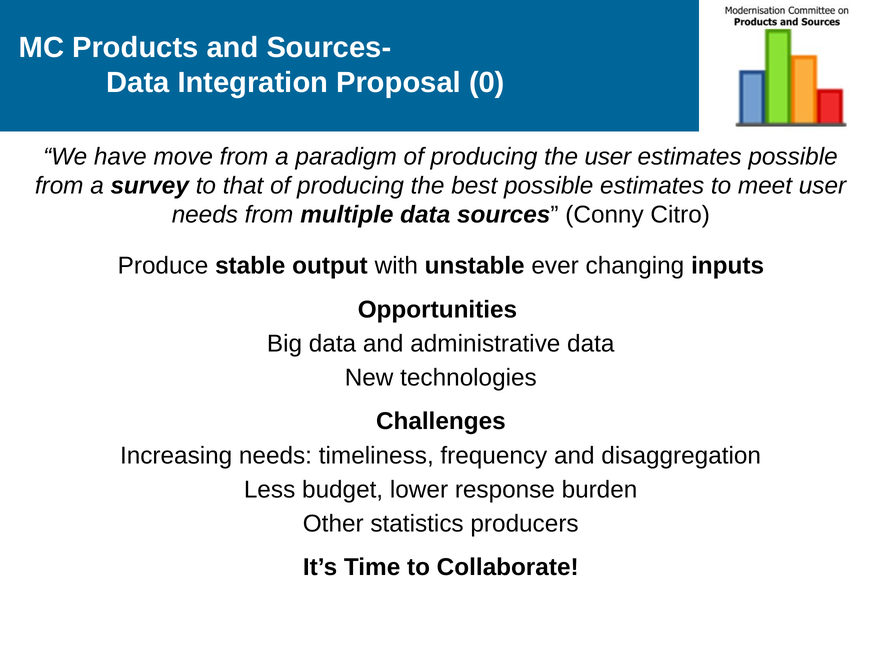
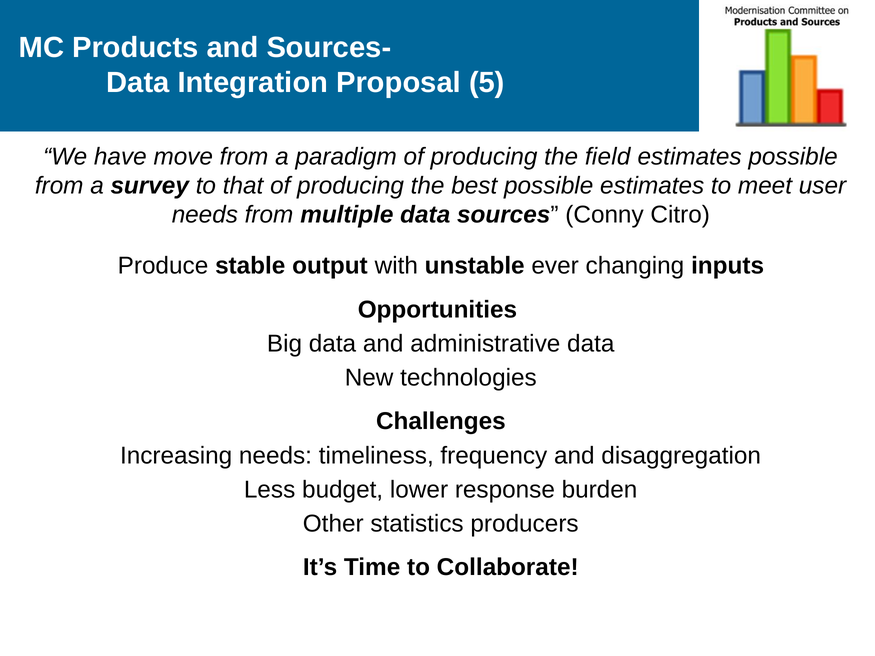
0: 0 -> 5
the user: user -> field
